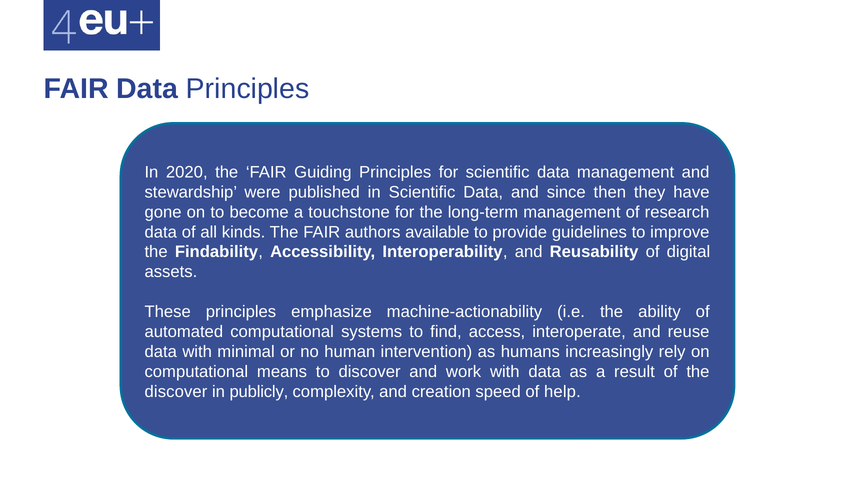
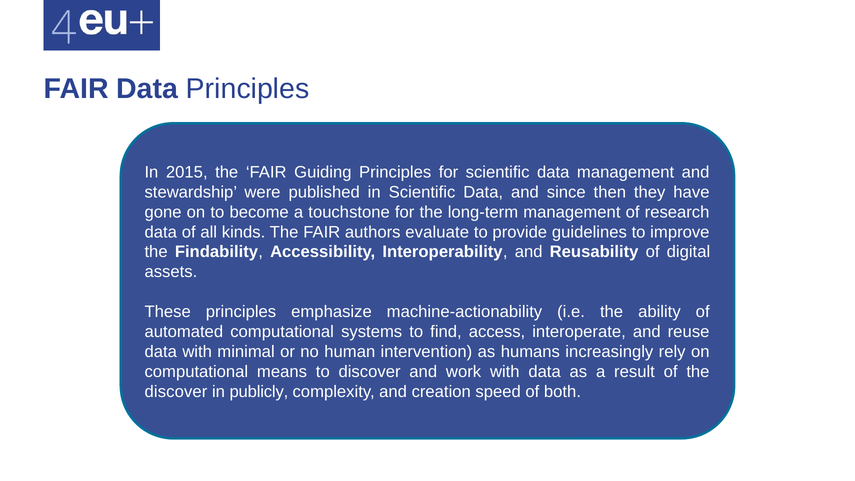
2020: 2020 -> 2015
available: available -> evaluate
help: help -> both
